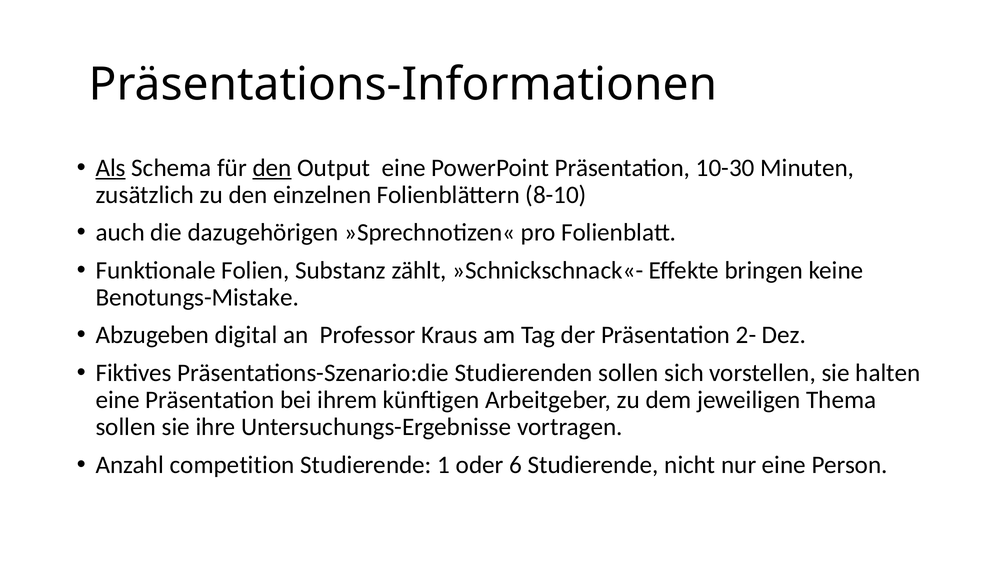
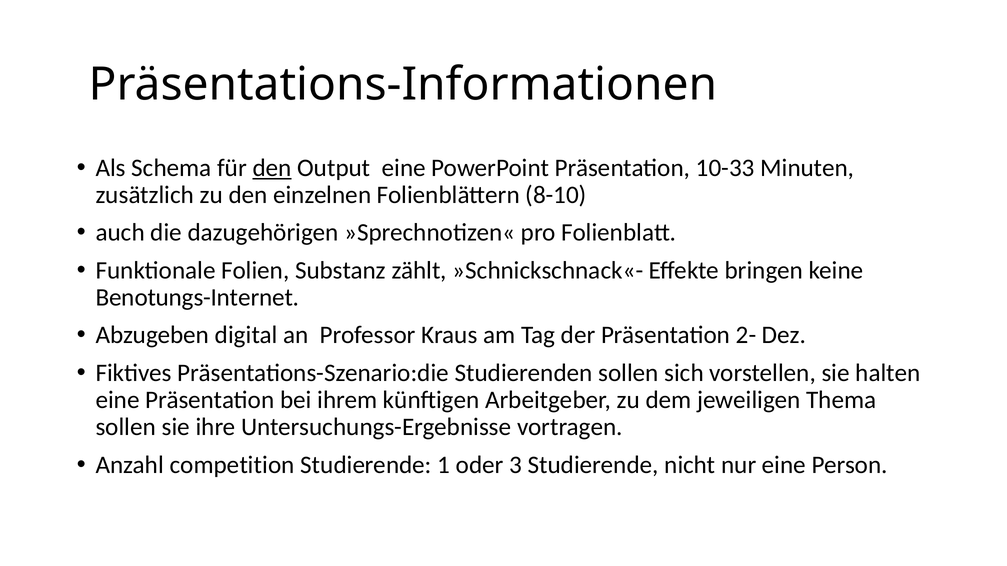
Als underline: present -> none
10-30: 10-30 -> 10-33
Benotungs-Mistake: Benotungs-Mistake -> Benotungs-Internet
6: 6 -> 3
